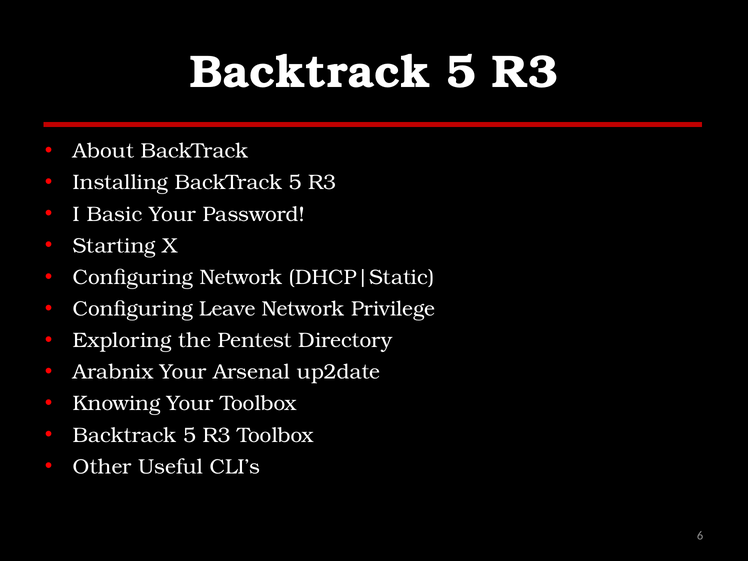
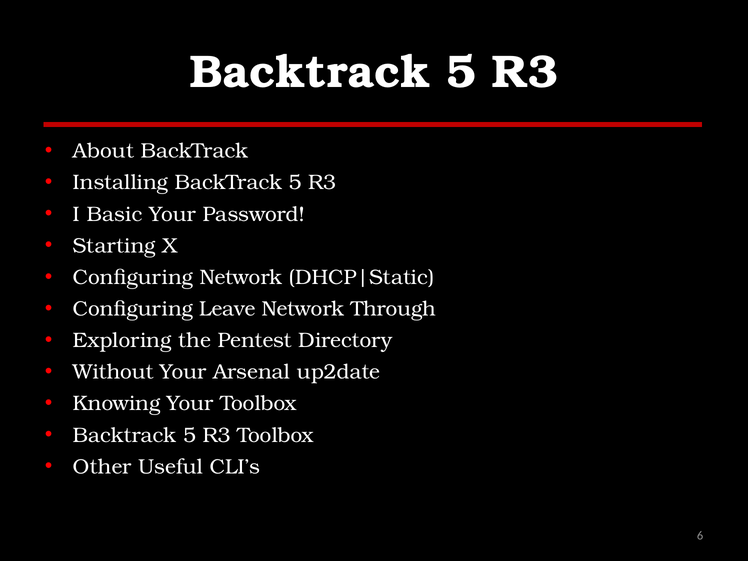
Privilege: Privilege -> Through
Arabnix: Arabnix -> Without
